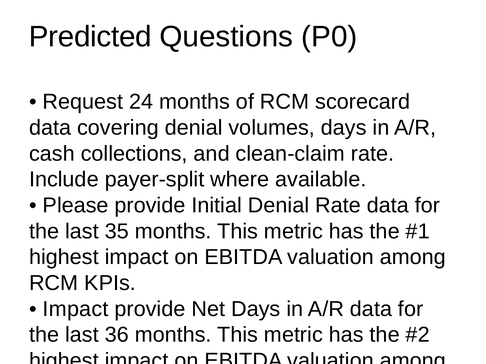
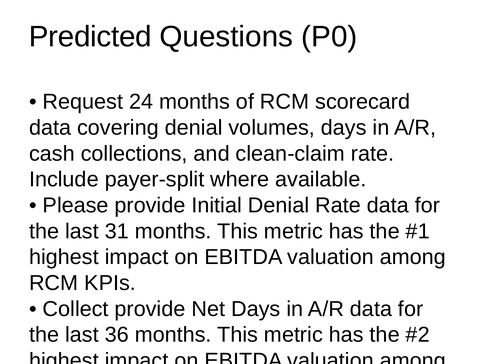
35: 35 -> 31
Impact at (76, 309): Impact -> Collect
